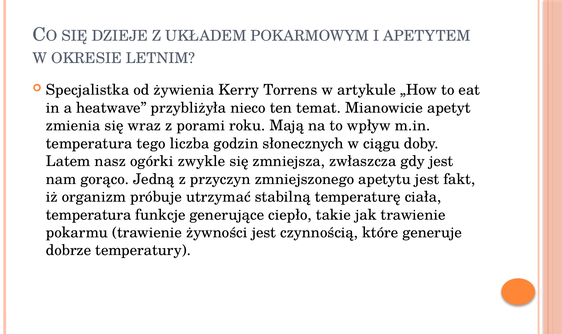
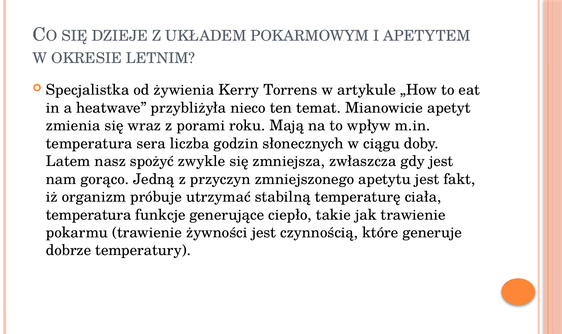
tego: tego -> sera
ogórki: ogórki -> spożyć
